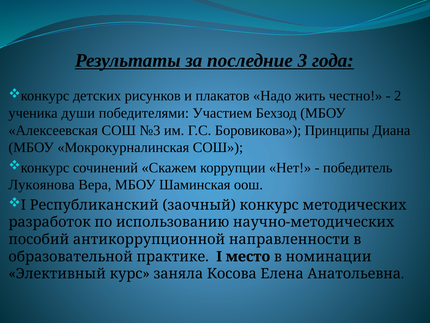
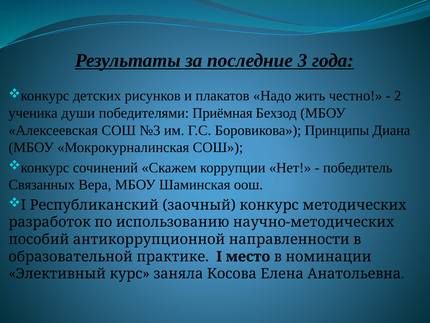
Участием: Участием -> Приёмная
Лукоянова: Лукоянова -> Связанных
